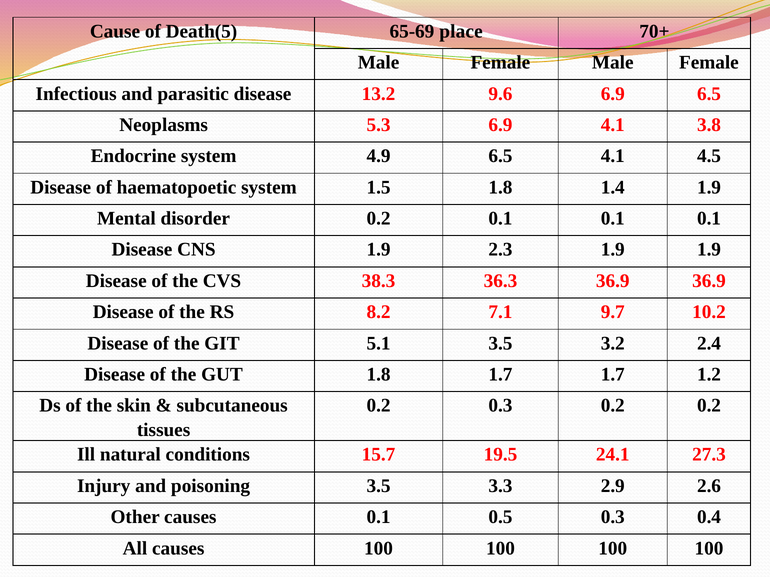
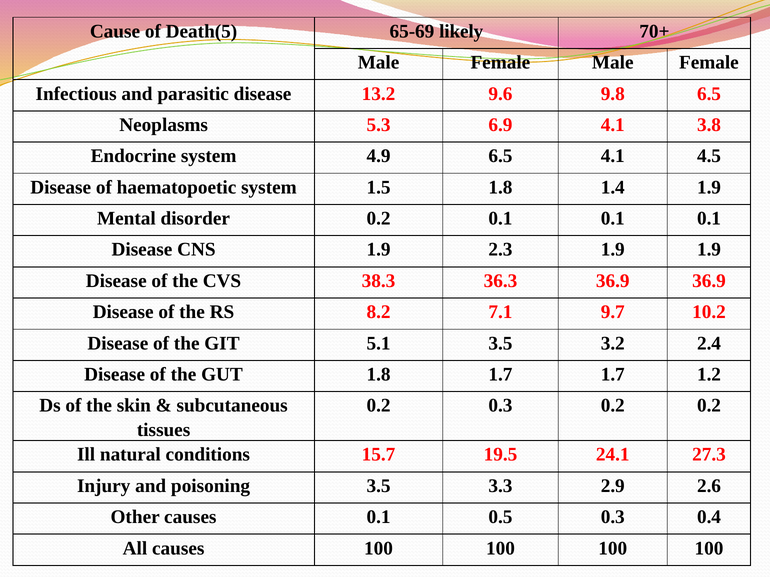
place: place -> likely
9.6 6.9: 6.9 -> 9.8
